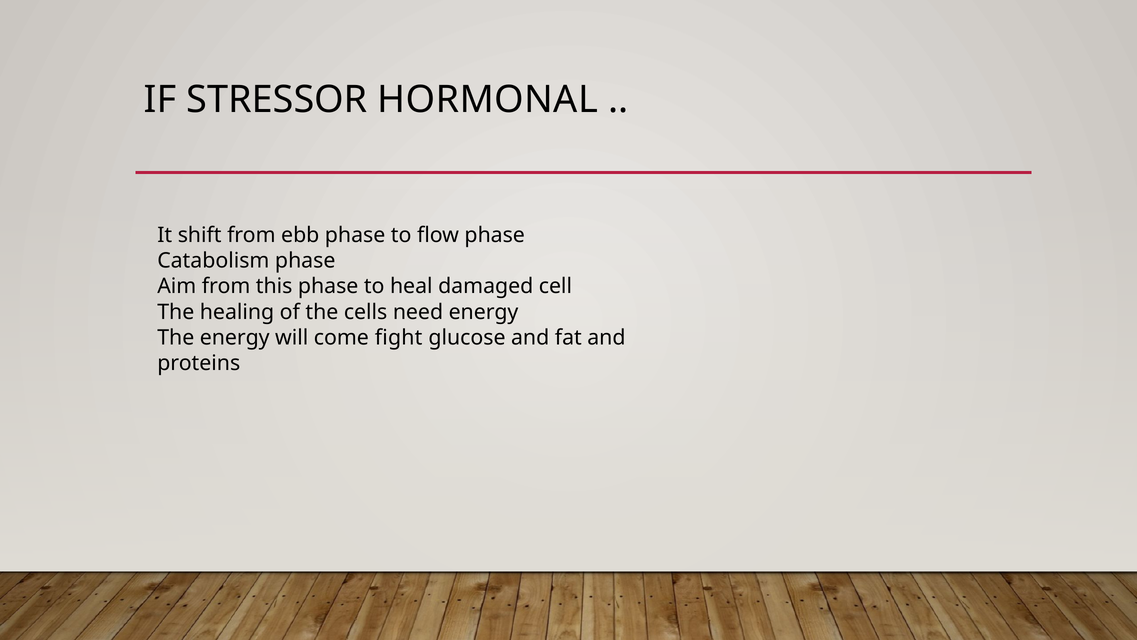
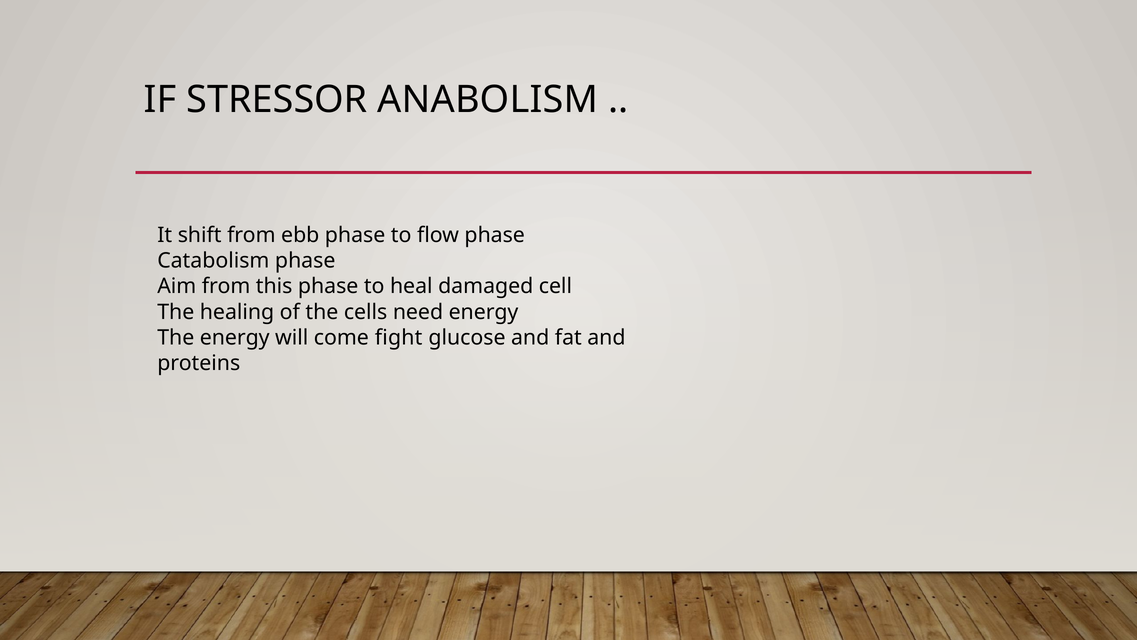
HORMONAL: HORMONAL -> ANABOLISM
